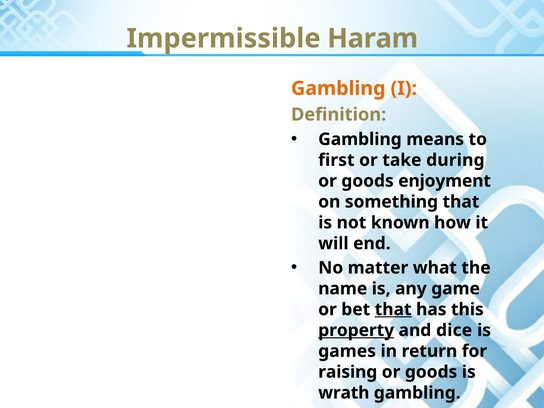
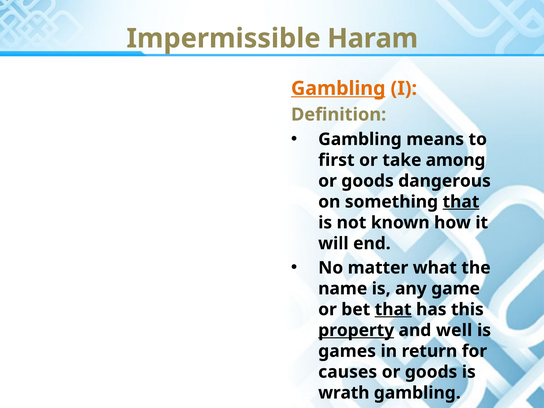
Gambling at (338, 88) underline: none -> present
during: during -> among
enjoyment: enjoyment -> dangerous
that at (461, 202) underline: none -> present
dice: dice -> well
raising: raising -> causes
